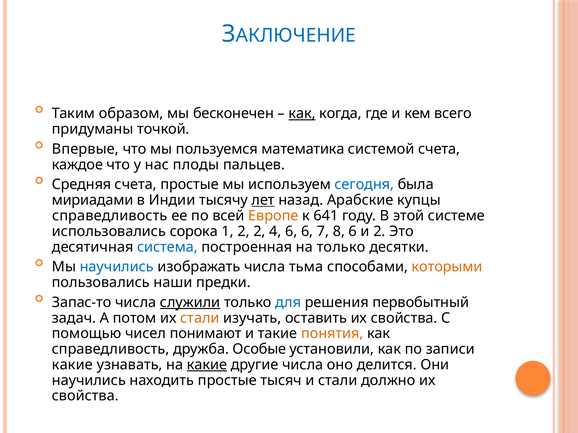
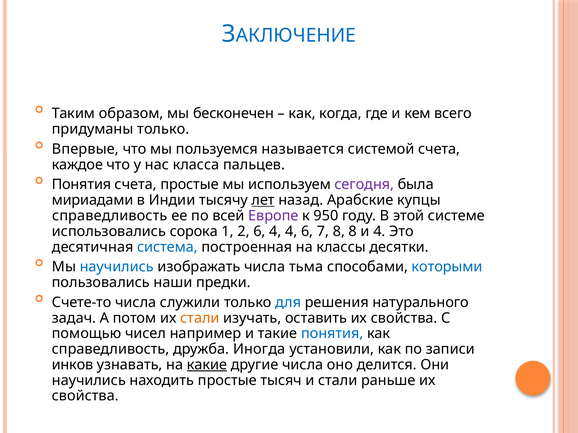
как at (302, 114) underline: present -> none
придуманы точкой: точкой -> только
математика: математика -> называется
плоды: плоды -> класса
Средняя at (81, 185): Средняя -> Понятия
сегодня colour: blue -> purple
Европе colour: orange -> purple
641: 641 -> 950
2 2: 2 -> 6
4 6: 6 -> 4
8 6: 6 -> 8
и 2: 2 -> 4
на только: только -> классы
которыми colour: orange -> blue
Запас-то: Запас-то -> Счете-то
служили underline: present -> none
первобытный: первобытный -> натурального
понимают: понимают -> например
понятия at (332, 334) colour: orange -> blue
Особые: Особые -> Иногда
какие at (72, 365): какие -> инков
должно: должно -> раньше
